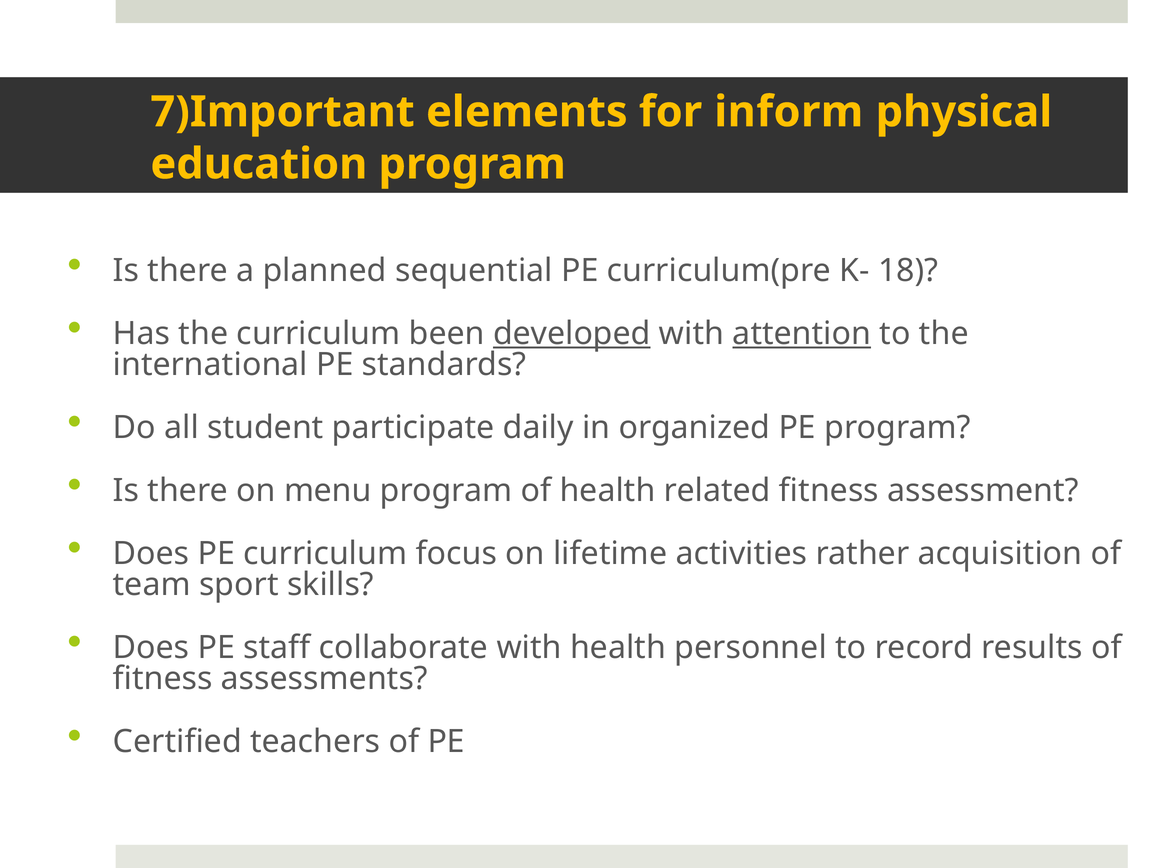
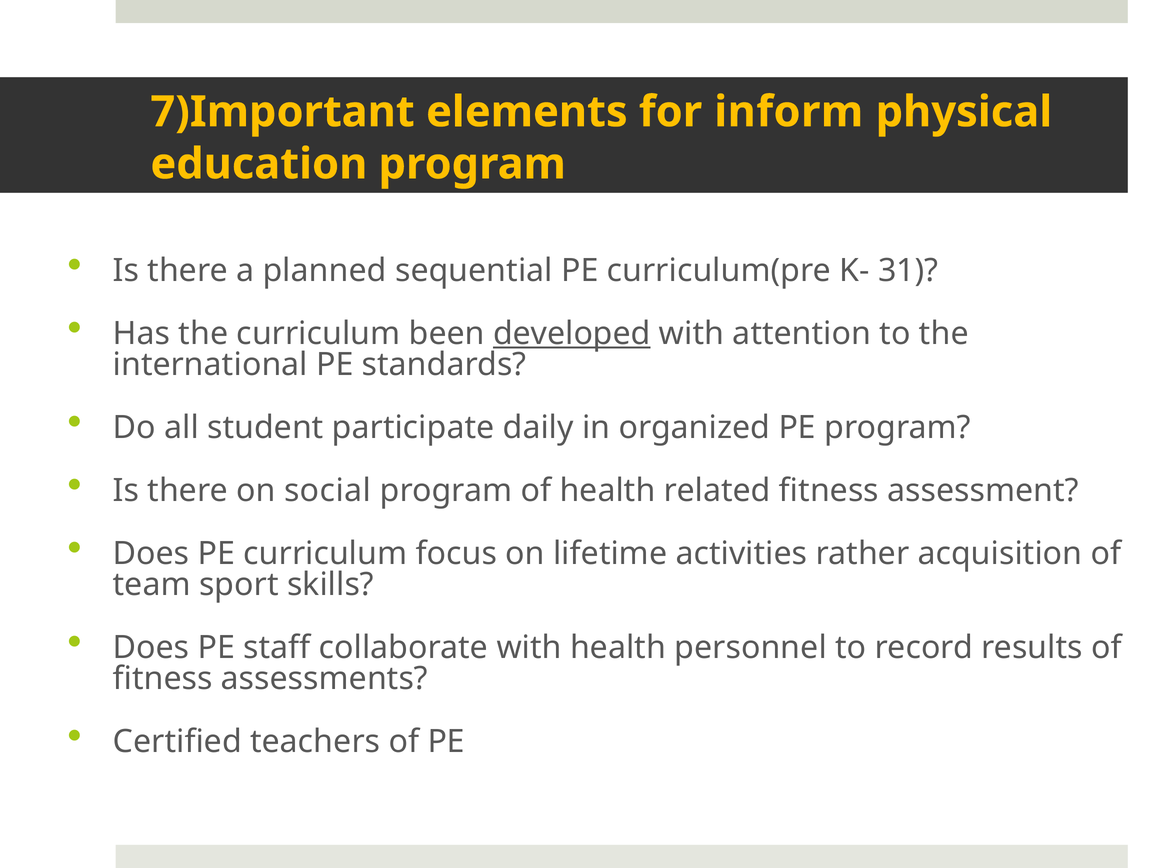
18: 18 -> 31
attention underline: present -> none
menu: menu -> social
